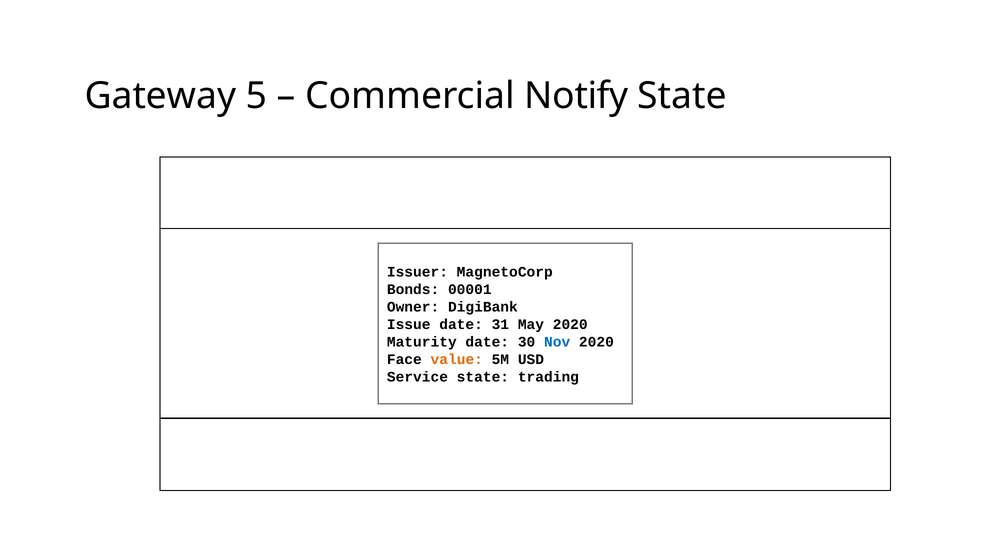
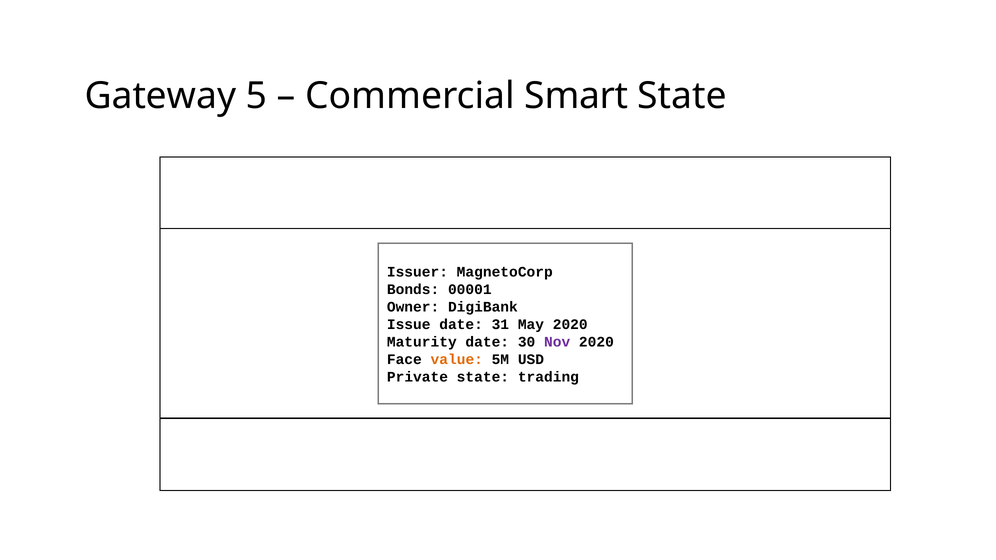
Notify: Notify -> Smart
Nov colour: blue -> purple
Service: Service -> Private
